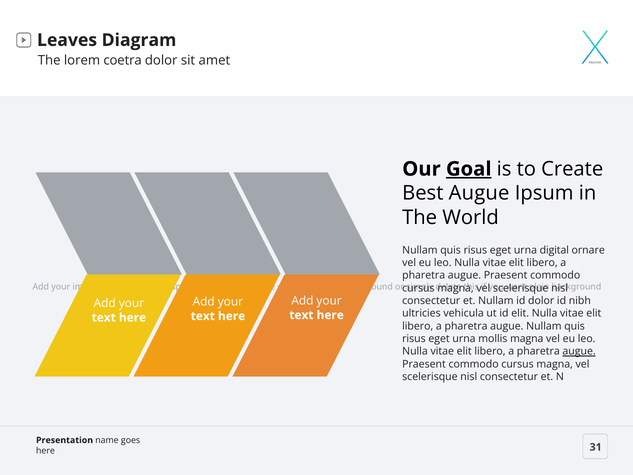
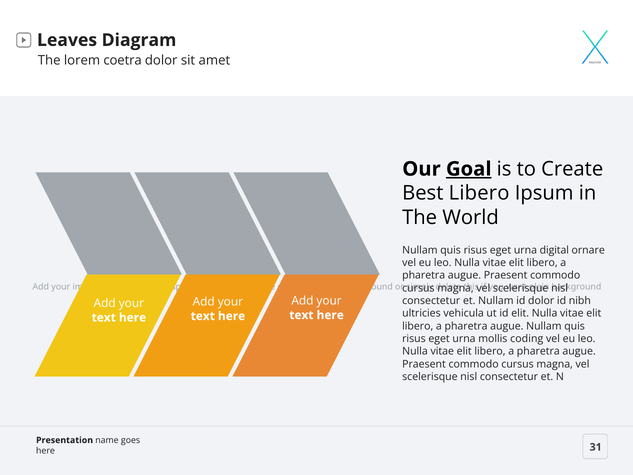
Best Augue: Augue -> Libero
mollis magna: magna -> coding
augue at (579, 351) underline: present -> none
